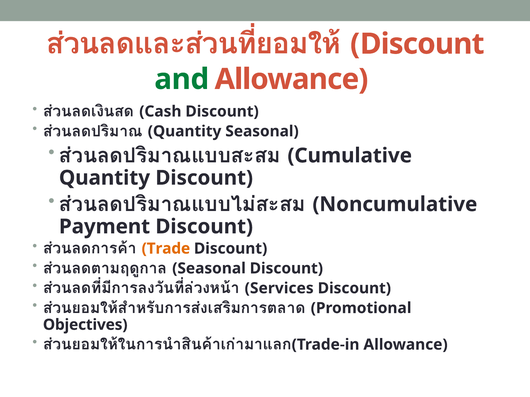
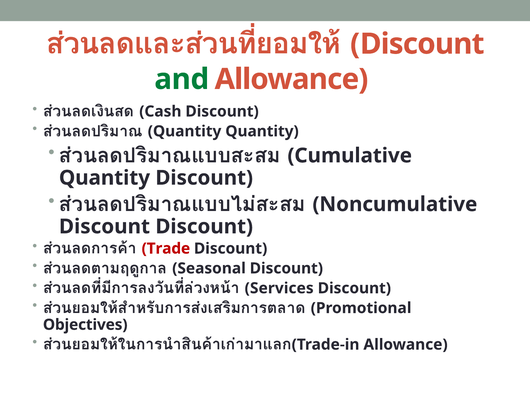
Quantity Seasonal: Seasonal -> Quantity
Payment at (105, 227): Payment -> Discount
Trade colour: orange -> red
